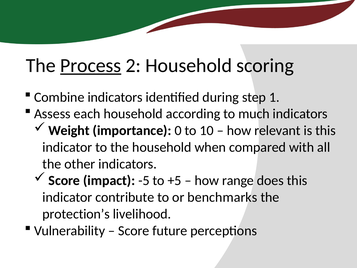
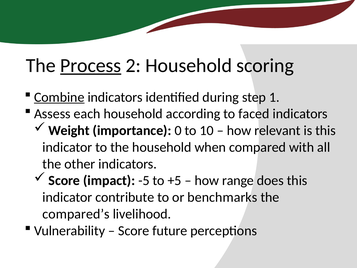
Combine underline: none -> present
much: much -> faced
protection’s: protection’s -> compared’s
